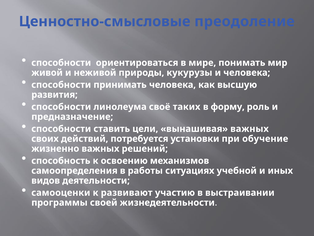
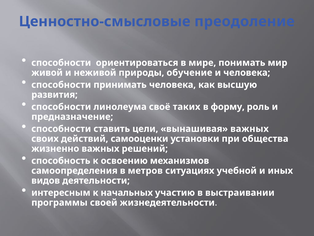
кукурузы: кукурузы -> обучение
потребуется: потребуется -> самооценки
обучение: обучение -> общества
работы: работы -> метров
самооценки: самооценки -> интересным
развивают: развивают -> начальных
